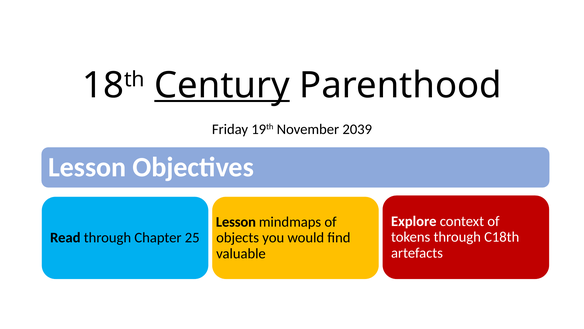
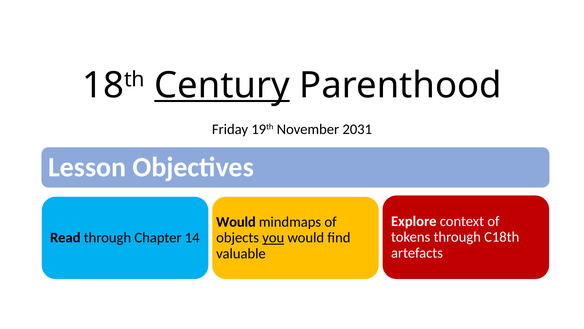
2039: 2039 -> 2031
Lesson at (236, 222): Lesson -> Would
25: 25 -> 14
you underline: none -> present
